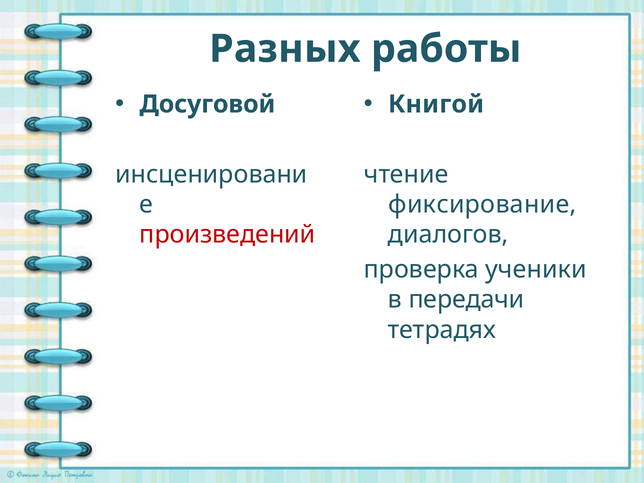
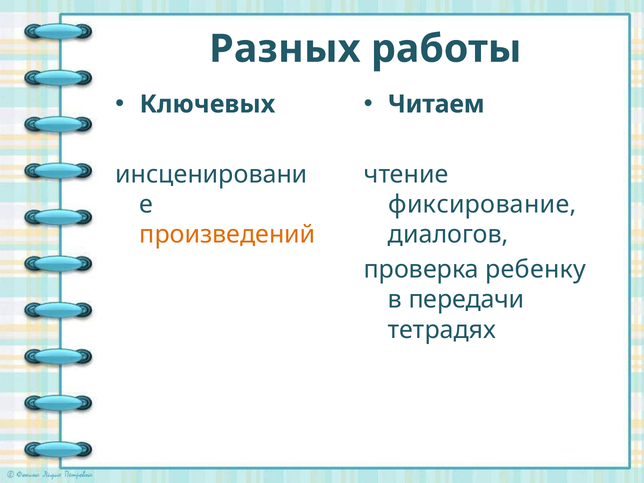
Досуговой: Досуговой -> Ключевых
Книгой: Книгой -> Читаем
произведений colour: red -> orange
ученики: ученики -> ребенку
